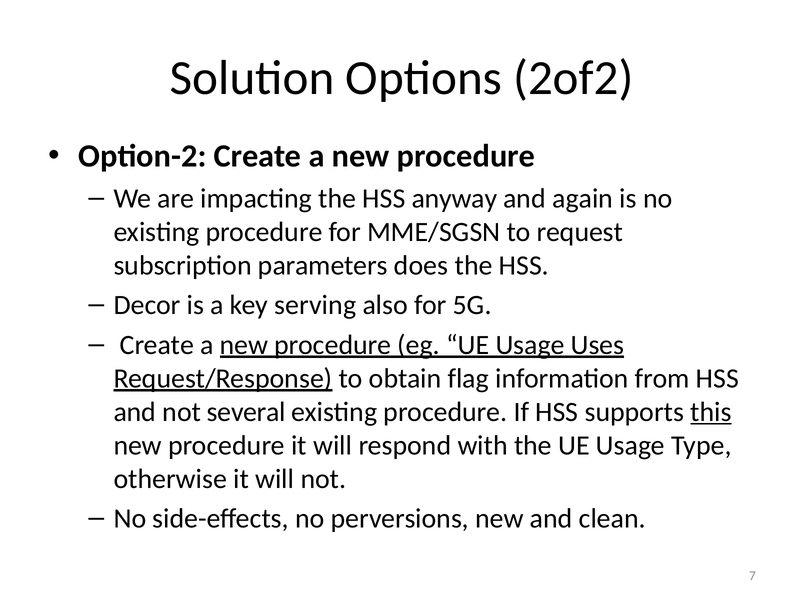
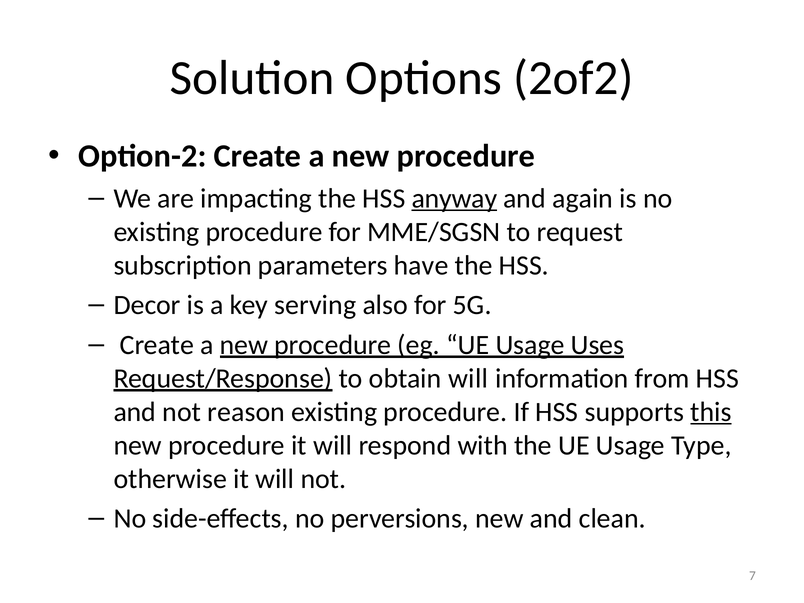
anyway underline: none -> present
does: does -> have
obtain flag: flag -> will
several: several -> reason
